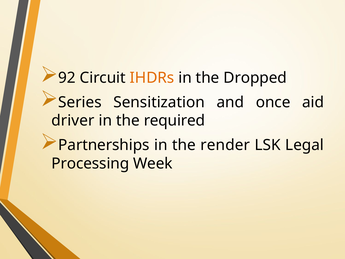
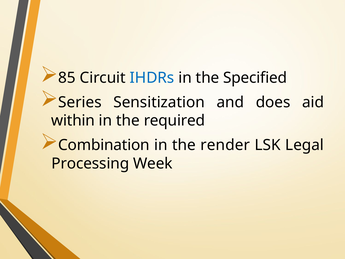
92: 92 -> 85
IHDRs colour: orange -> blue
Dropped: Dropped -> Specified
once: once -> does
driver: driver -> within
Partnerships: Partnerships -> Combination
